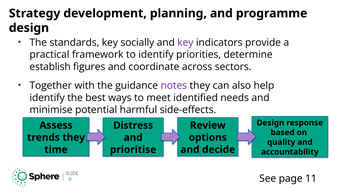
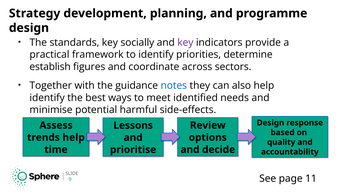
notes colour: purple -> blue
Distress: Distress -> Lessons
trends they: they -> help
